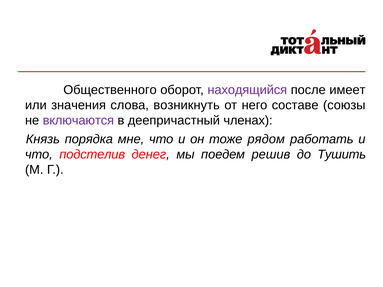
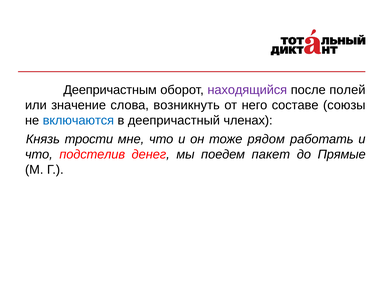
Общественного: Общественного -> Деепричастным
имеет: имеет -> полей
значения: значения -> значение
включаются colour: purple -> blue
порядка: порядка -> трости
решив: решив -> пакет
Тушить: Тушить -> Прямые
